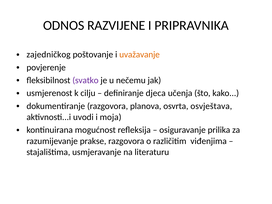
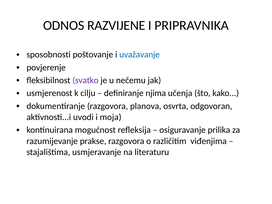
zajedničkog: zajedničkog -> sposobnosti
uvažavanje colour: orange -> blue
djeca: djeca -> njima
osvještava: osvještava -> odgovoran
